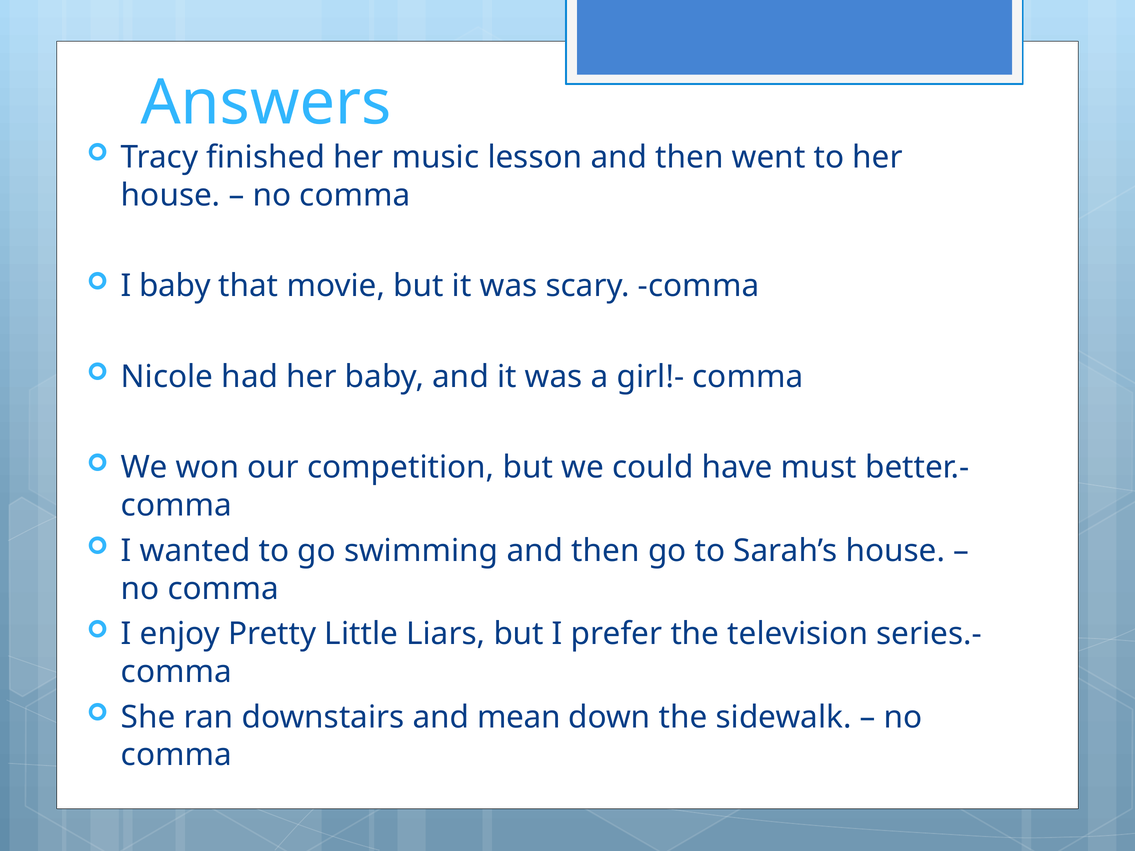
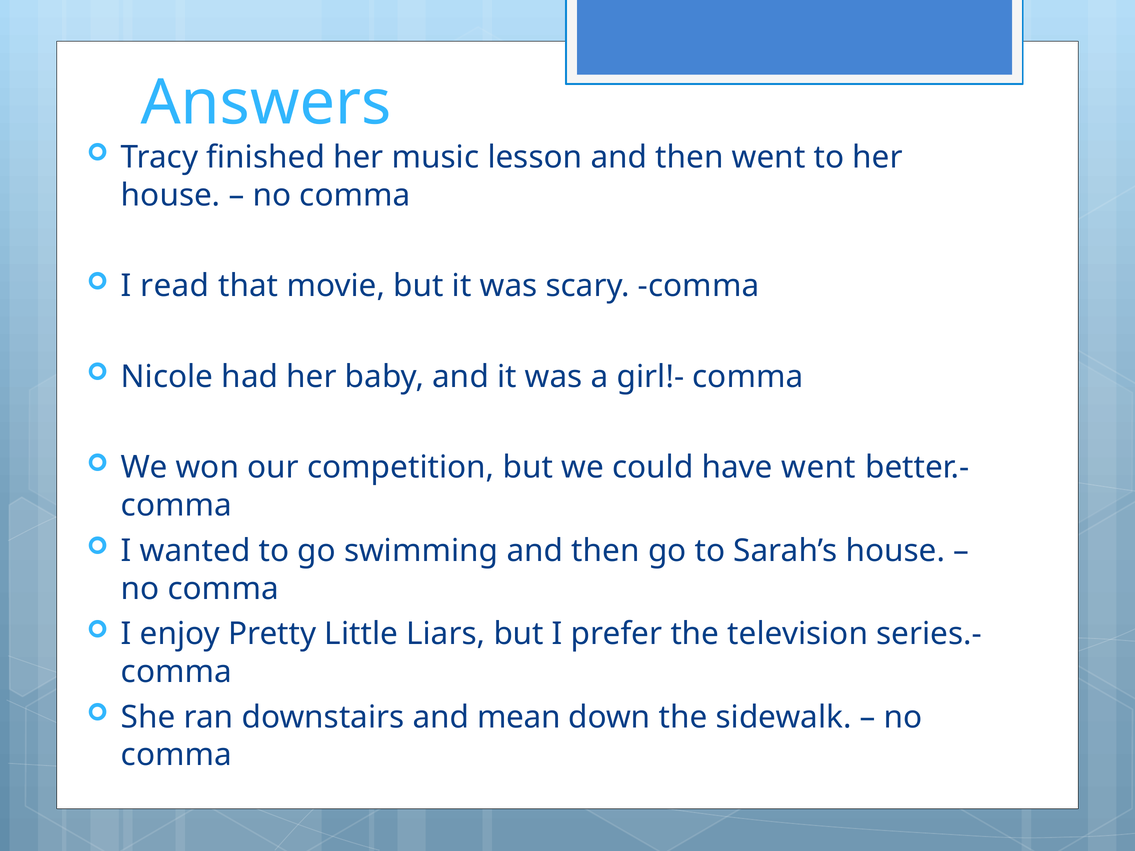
I baby: baby -> read
have must: must -> went
